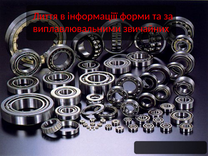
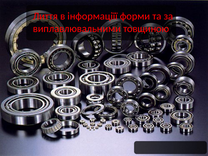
звичайних: звичайних -> товщиною
